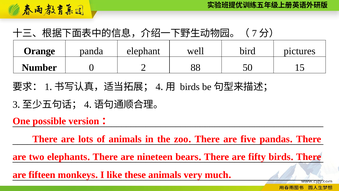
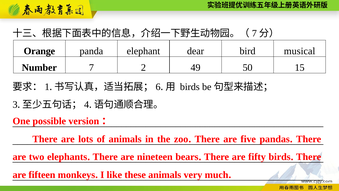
well: well -> dear
pictures: pictures -> musical
Number 0: 0 -> 7
88: 88 -> 49
4 at (158, 87): 4 -> 6
